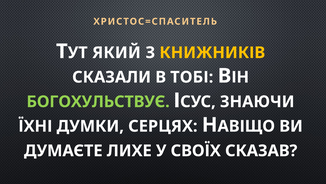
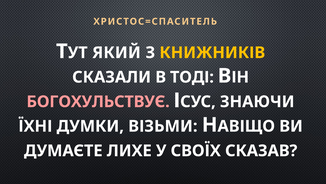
ТОБІ: ТОБІ -> ТОДІ
БОГОХУЛЬСТВУЄ colour: light green -> pink
СЕРЦЯХ: СЕРЦЯХ -> ВІЗЬМИ
